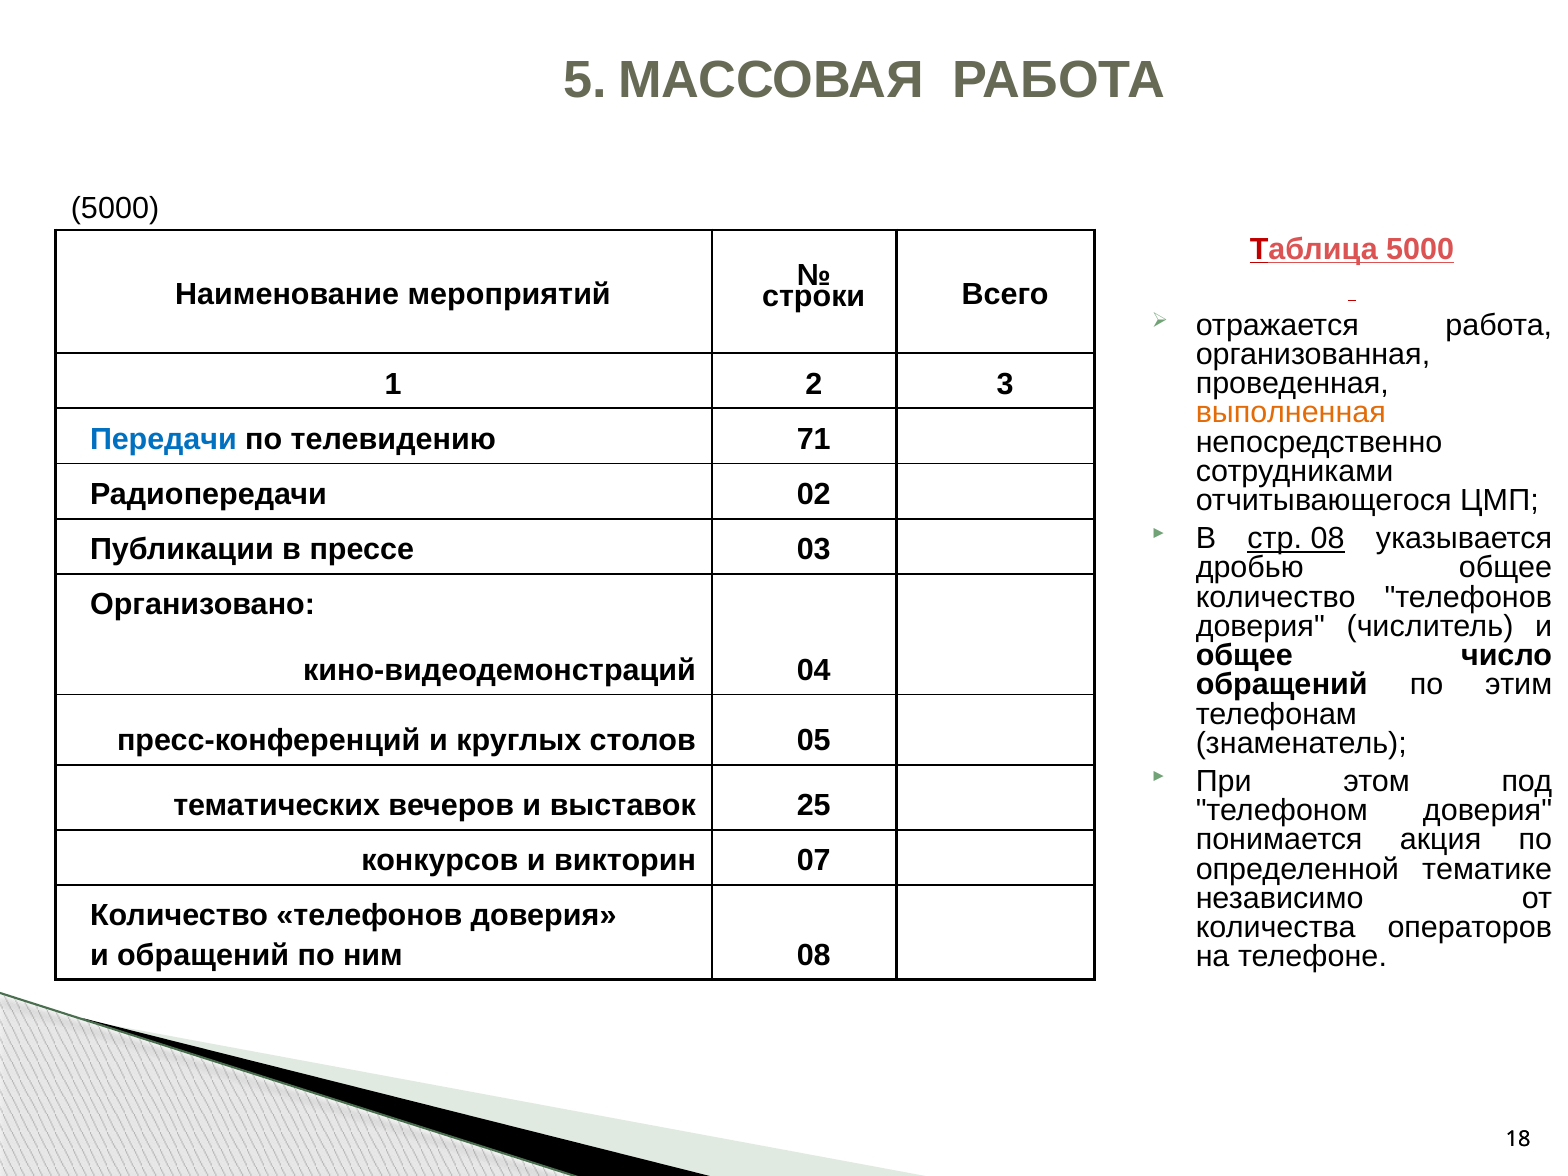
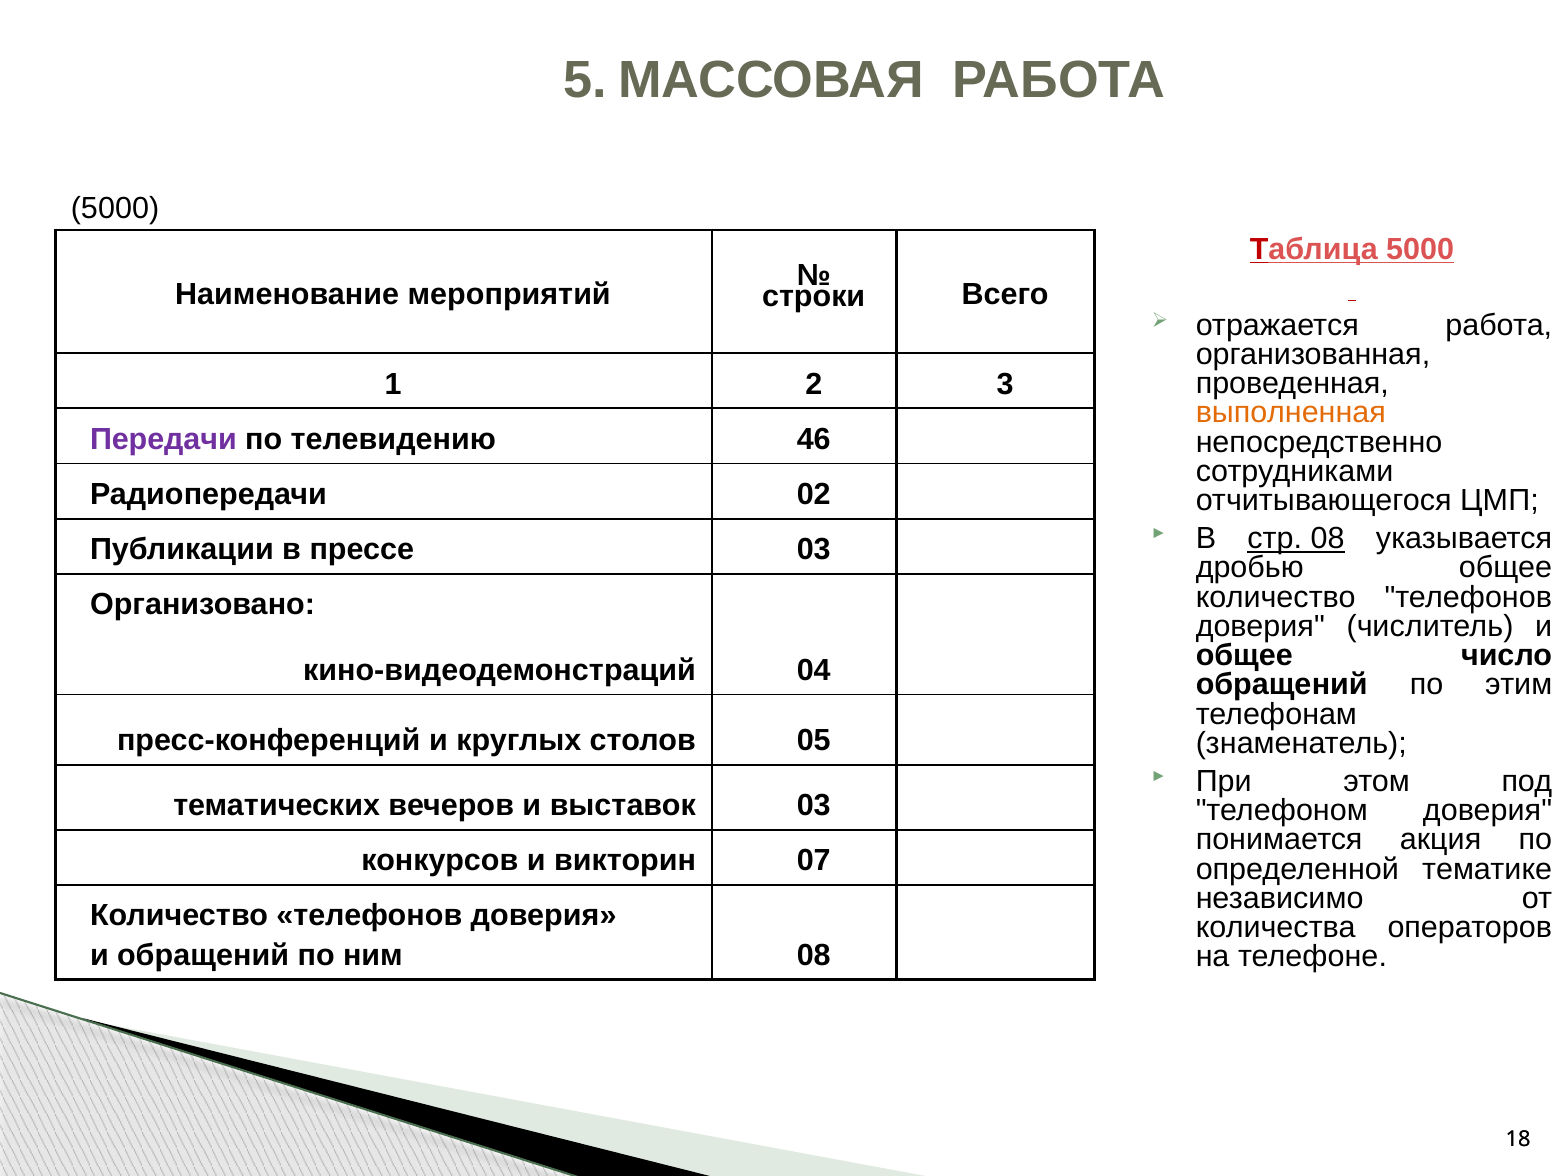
Передачи colour: blue -> purple
71: 71 -> 46
выставок 25: 25 -> 03
